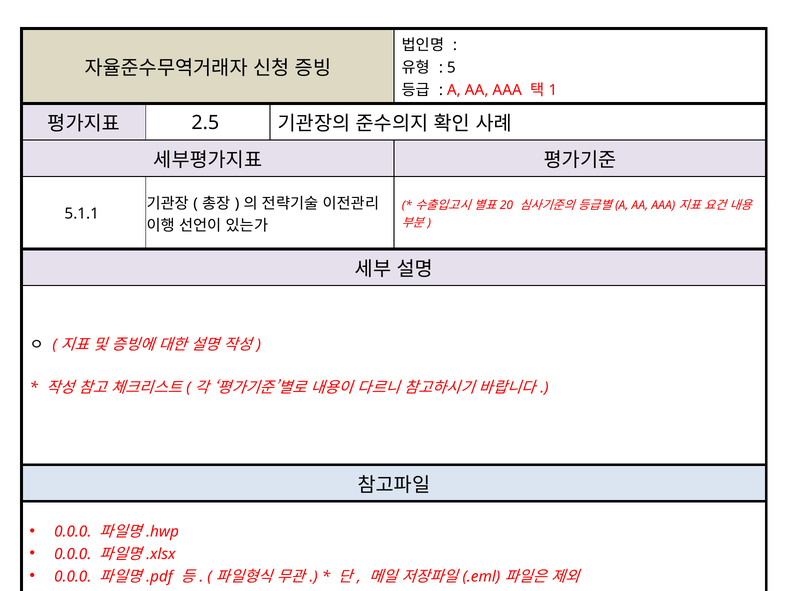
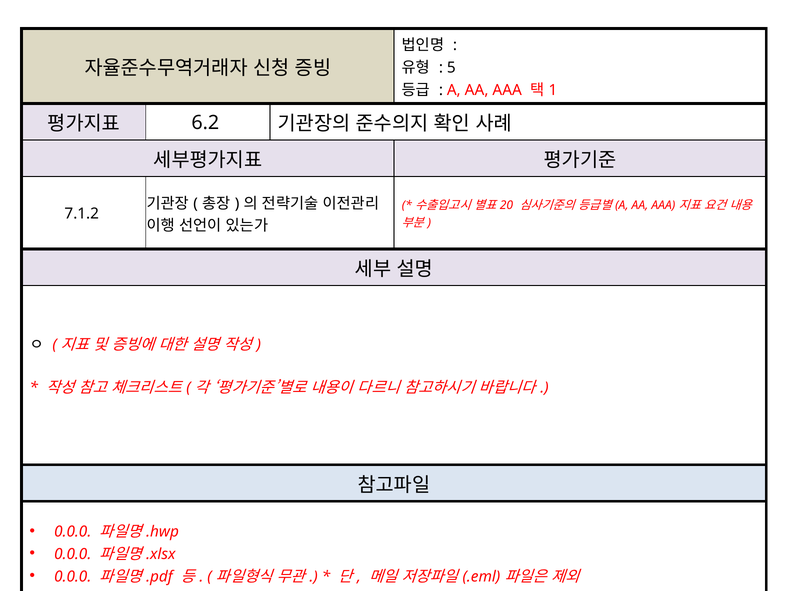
2.5: 2.5 -> 6.2
5.1.1: 5.1.1 -> 7.1.2
